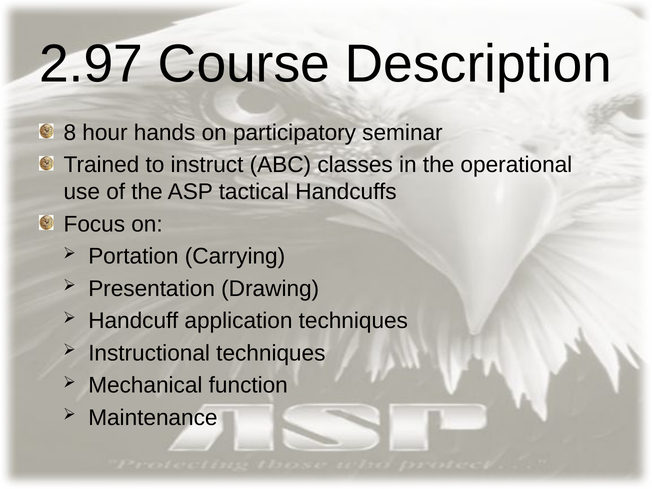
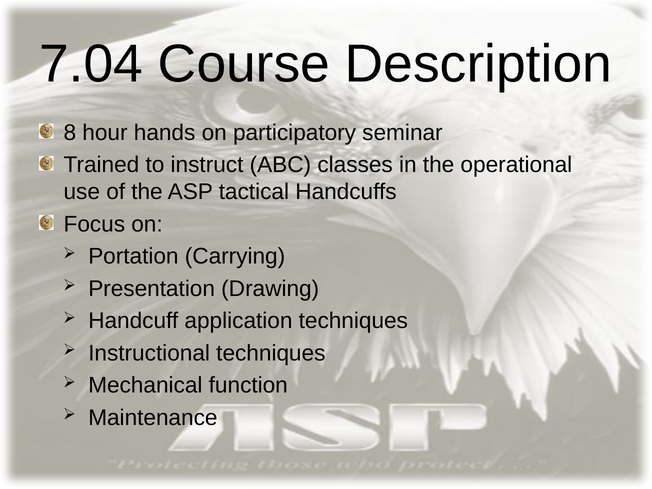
2.97: 2.97 -> 7.04
